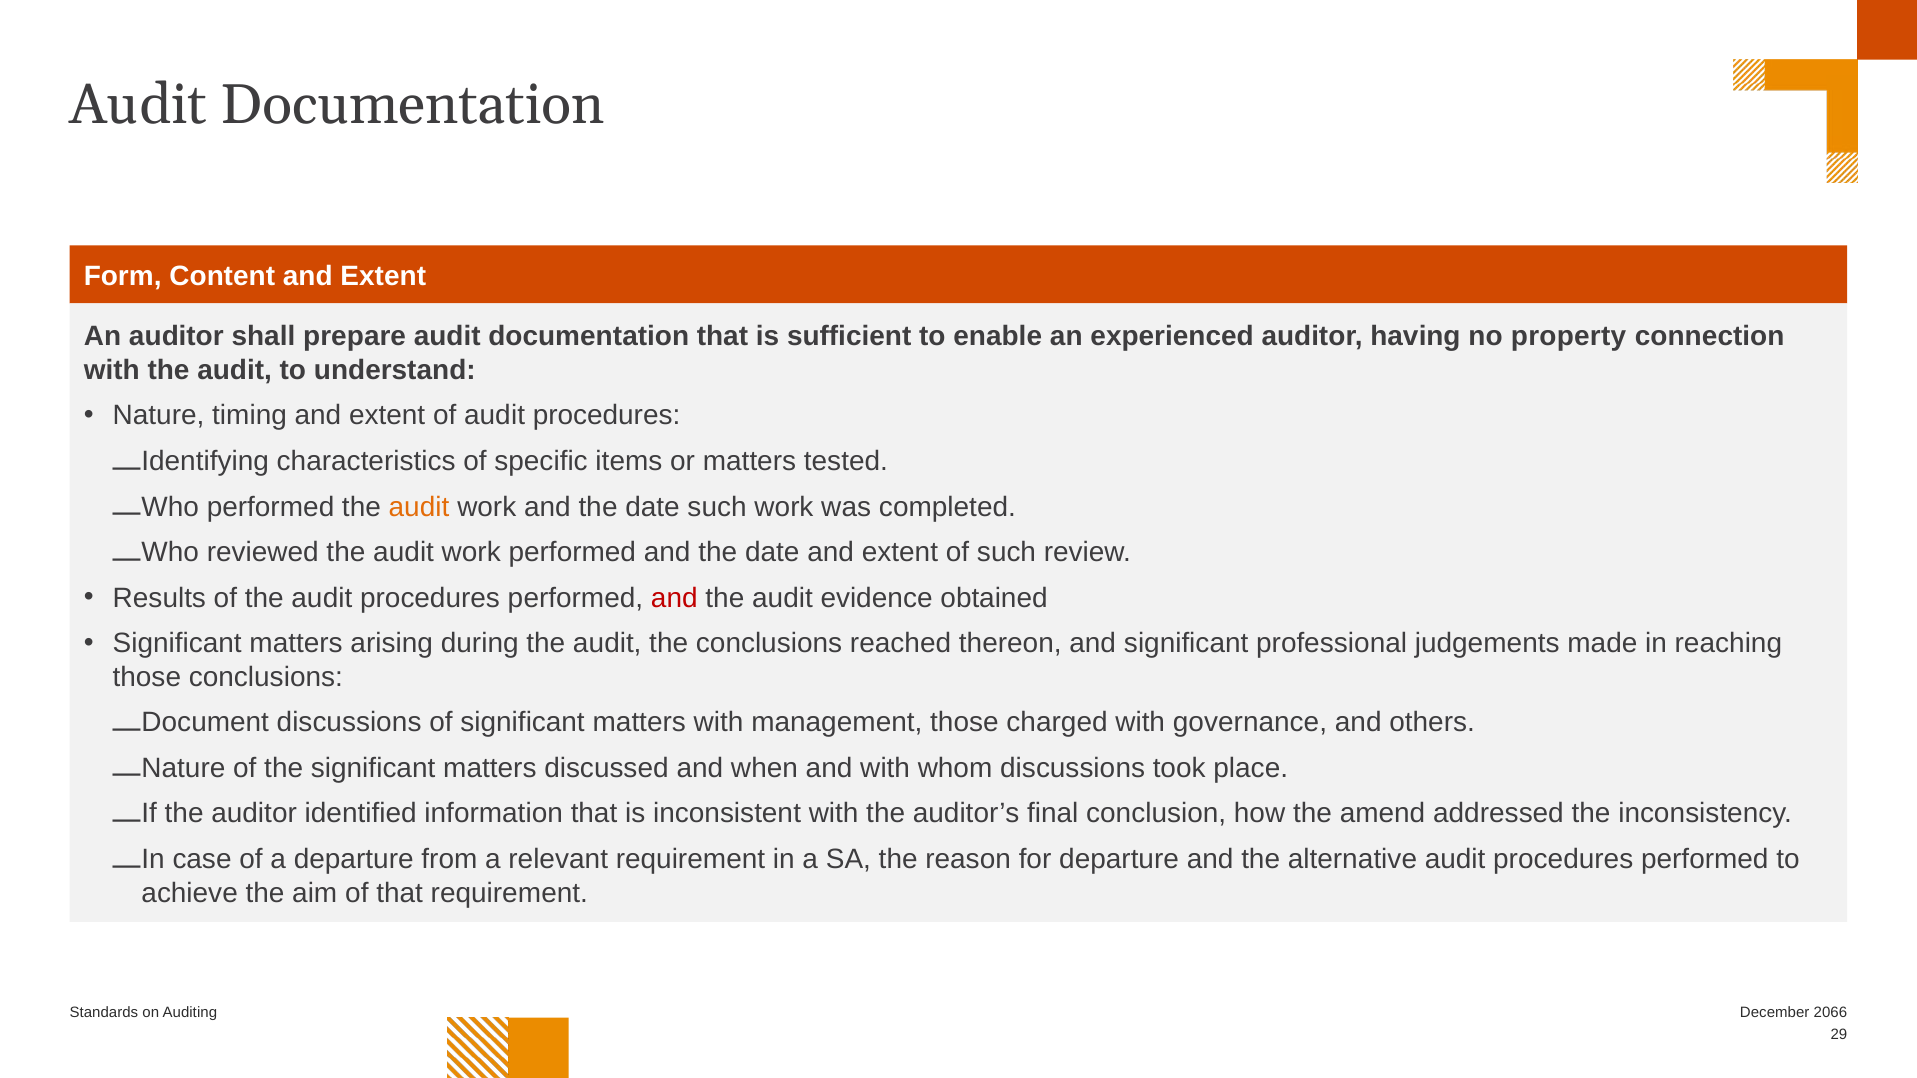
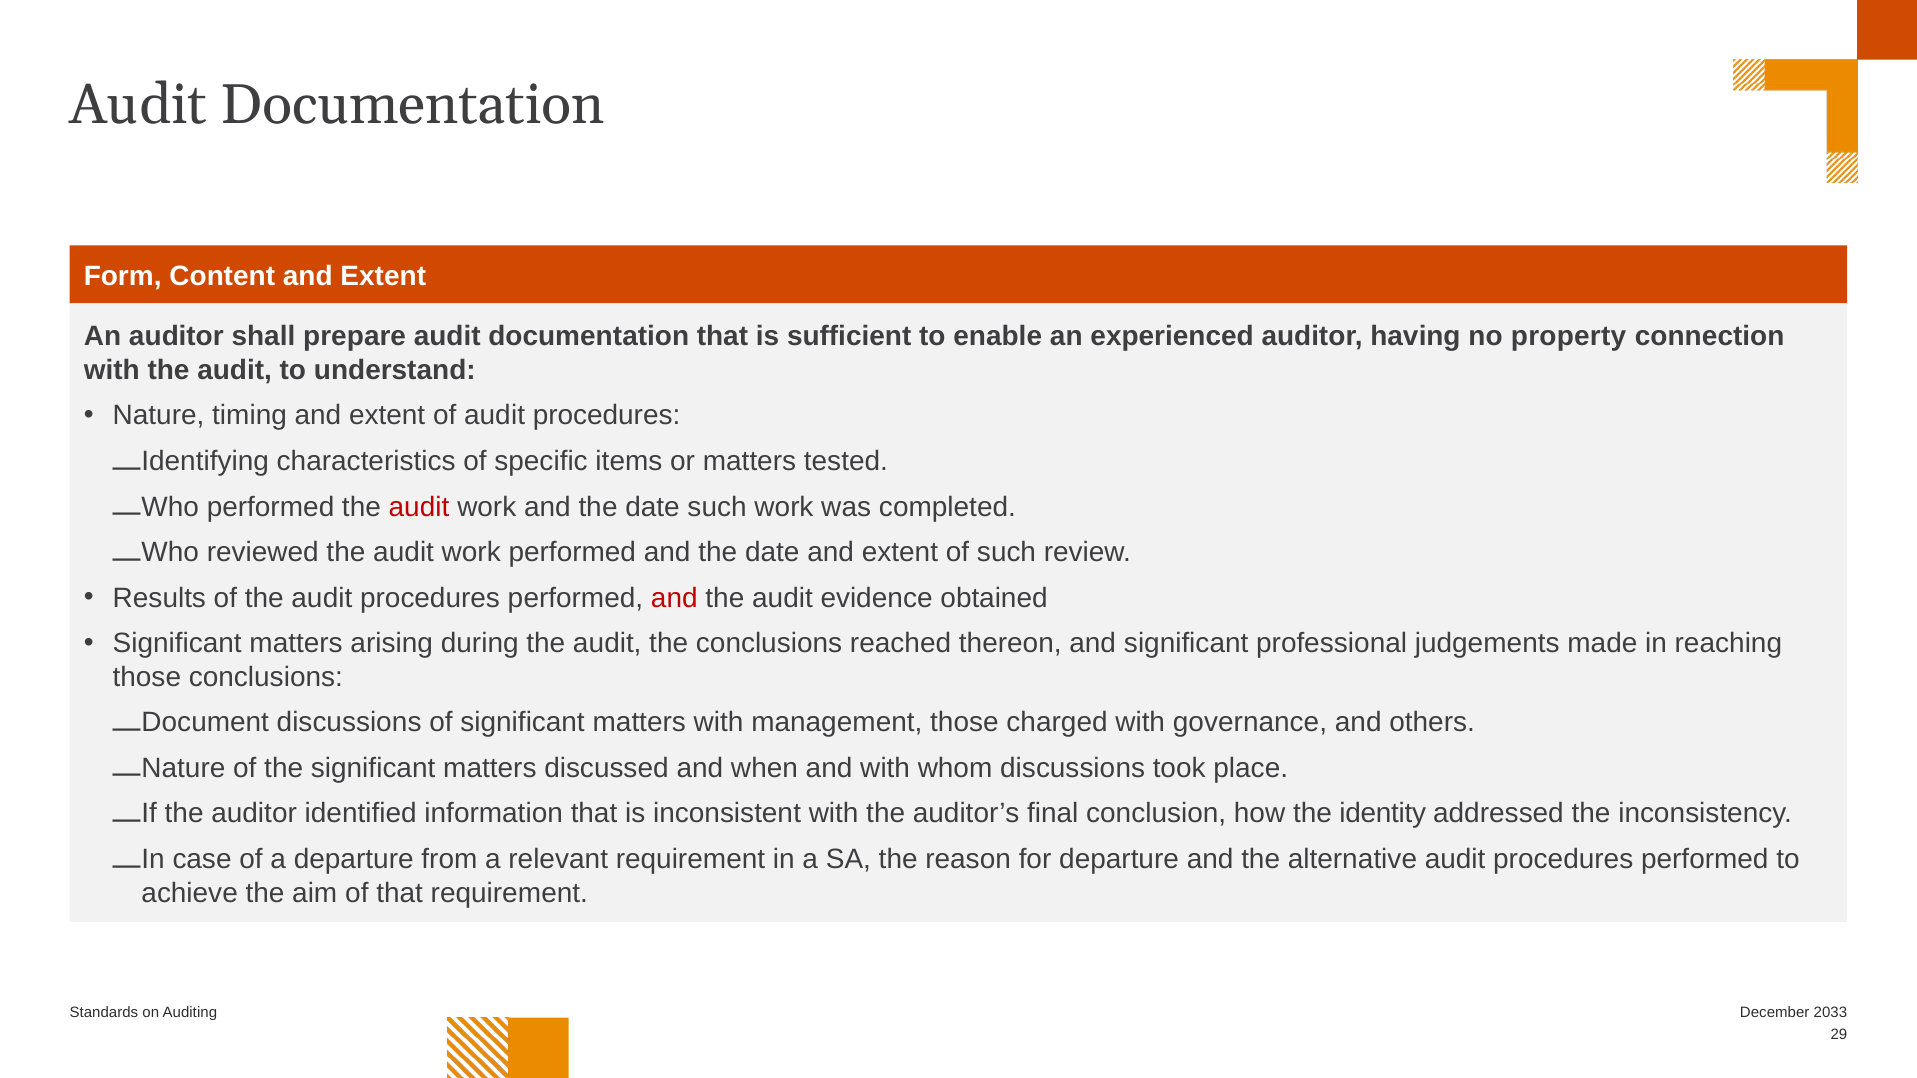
audit at (419, 507) colour: orange -> red
amend: amend -> identity
2066: 2066 -> 2033
